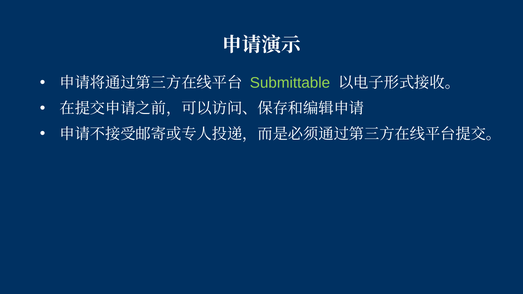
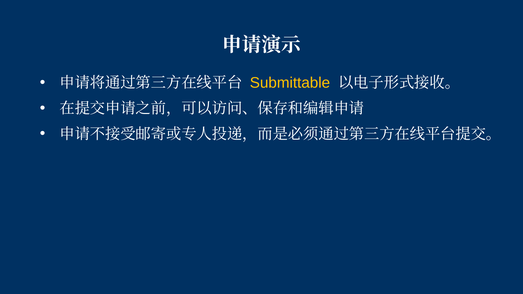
Submittable colour: light green -> yellow
